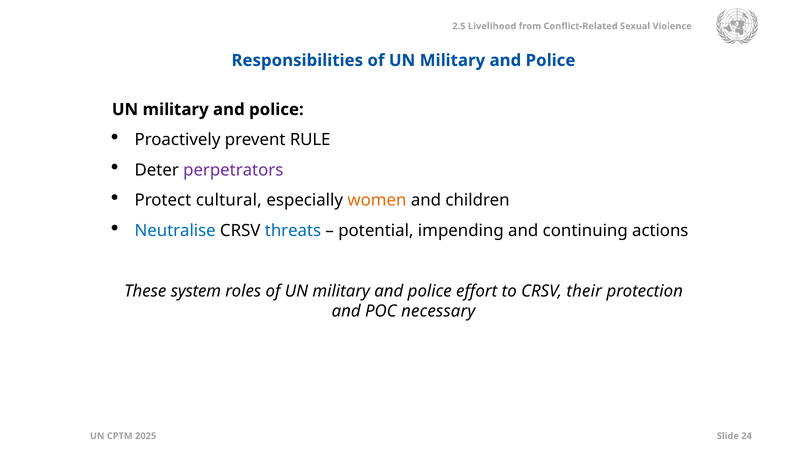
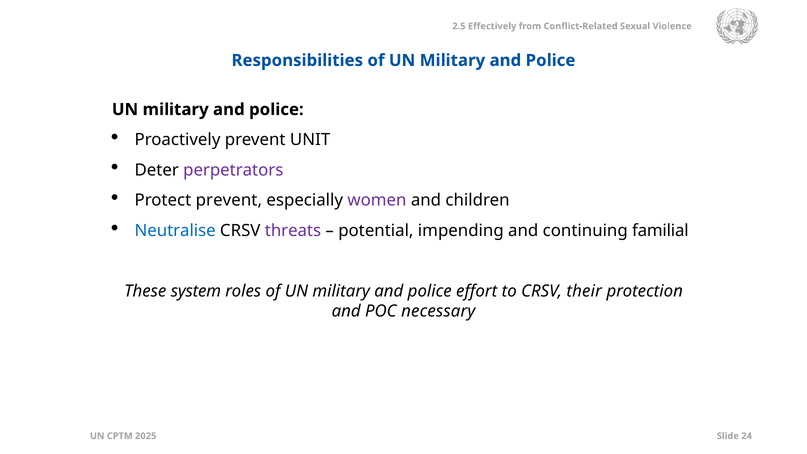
Livelihood: Livelihood -> Effectively
RULE: RULE -> UNIT
Protect cultural: cultural -> prevent
women colour: orange -> purple
threats colour: blue -> purple
actions: actions -> familial
